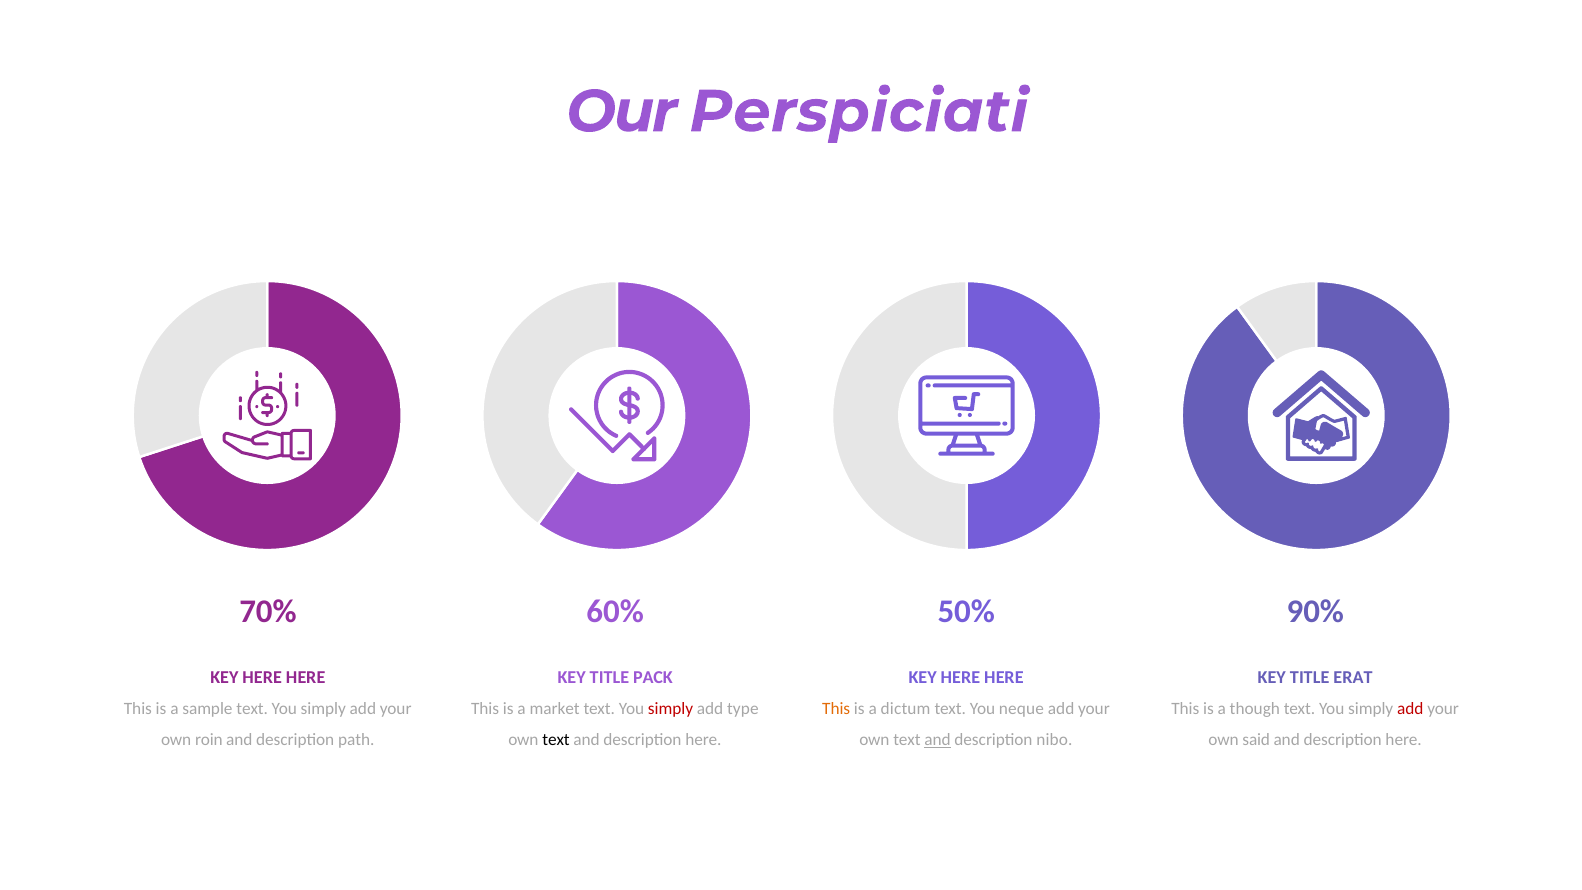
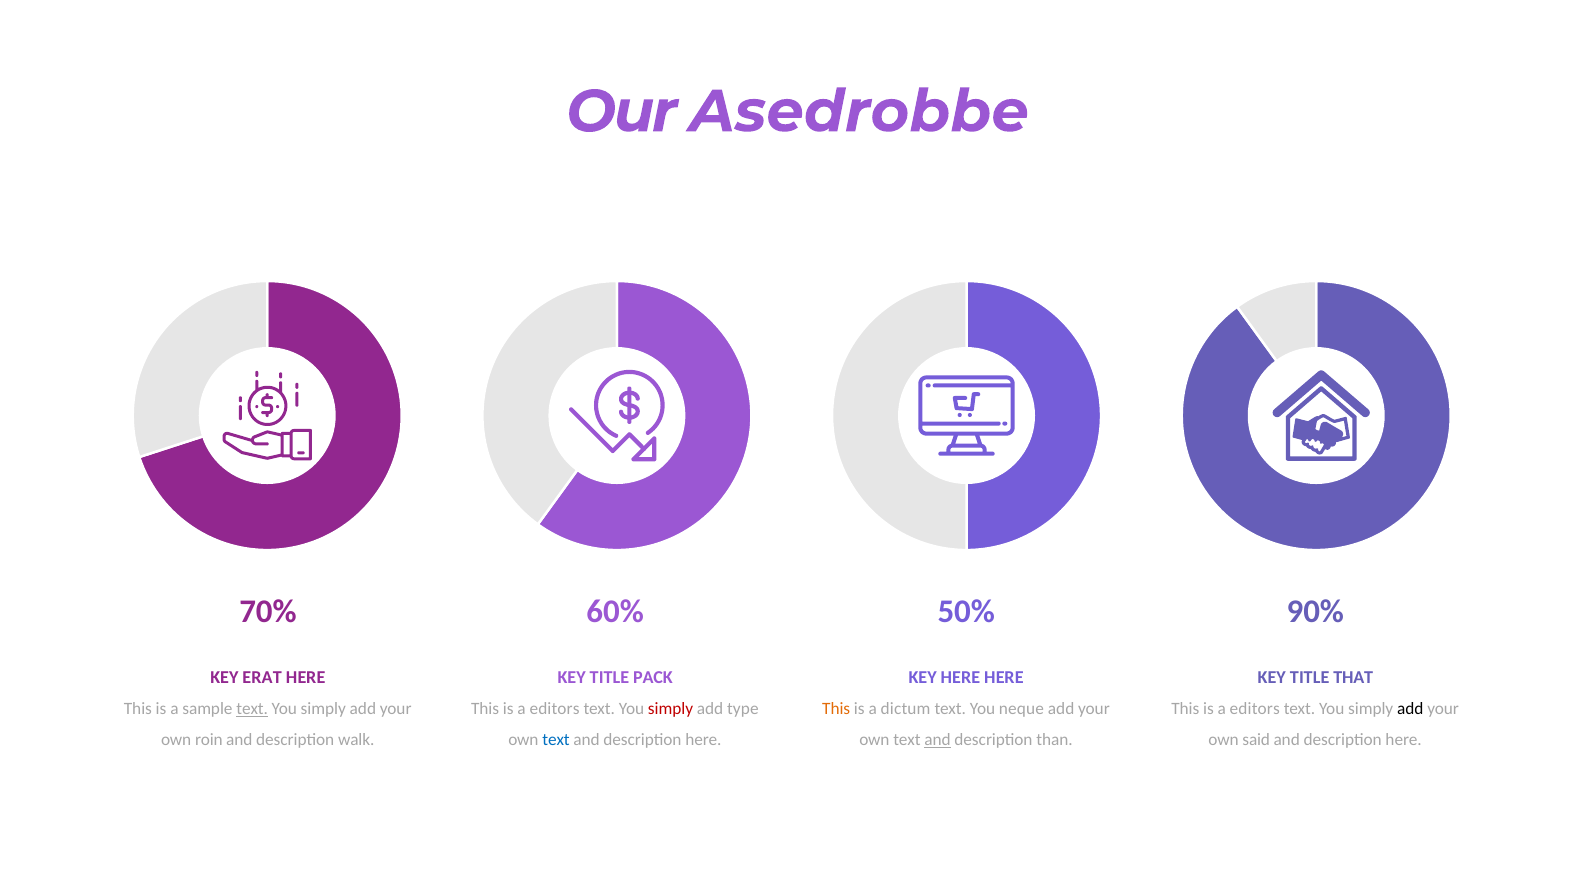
Perspiciati: Perspiciati -> Asedrobbe
HERE at (262, 677): HERE -> ERAT
ERAT: ERAT -> THAT
text at (252, 709) underline: none -> present
market at (555, 709): market -> editors
though at (1255, 709): though -> editors
add at (1410, 709) colour: red -> black
path: path -> walk
text at (556, 740) colour: black -> blue
nibo: nibo -> than
